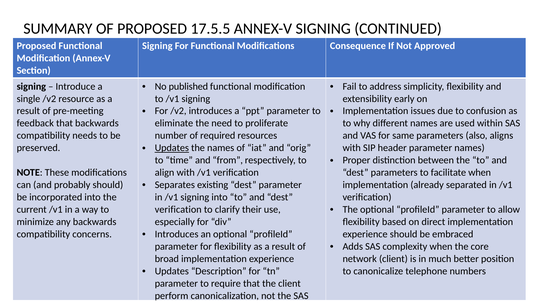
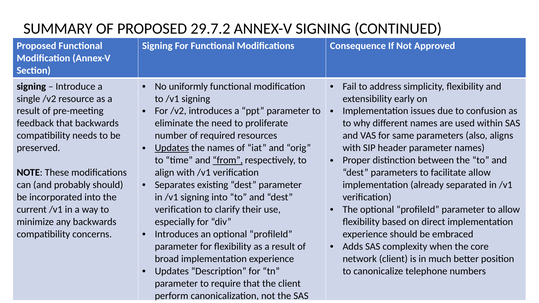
17.5.5: 17.5.5 -> 29.7.2
published: published -> uniformly
from underline: none -> present
facilitate when: when -> allow
